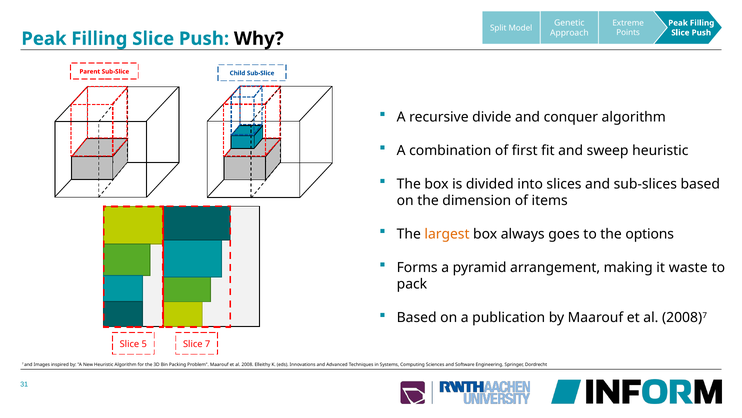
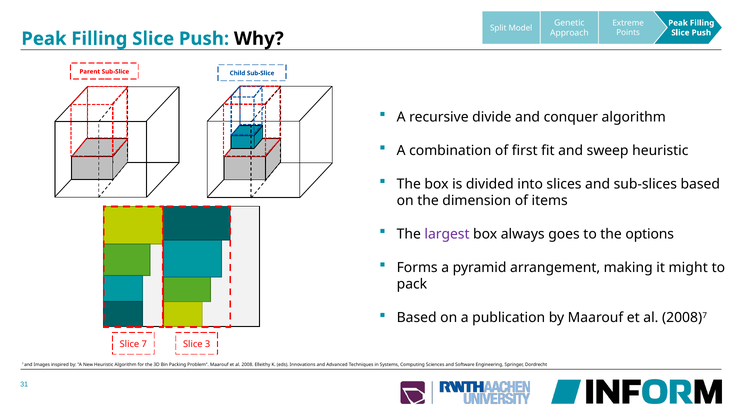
largest colour: orange -> purple
waste: waste -> might
Slice 5: 5 -> 7
Slice 7: 7 -> 3
